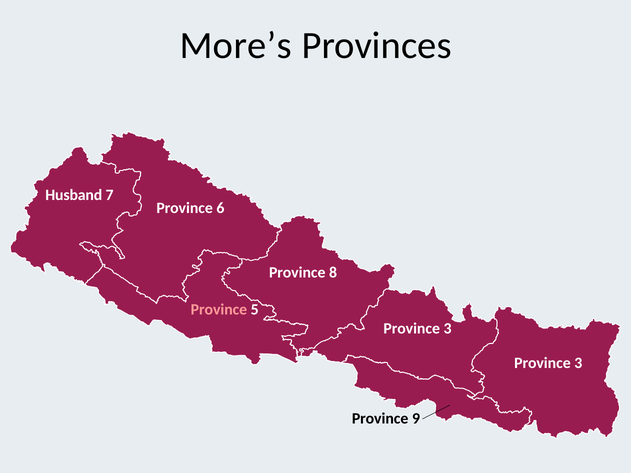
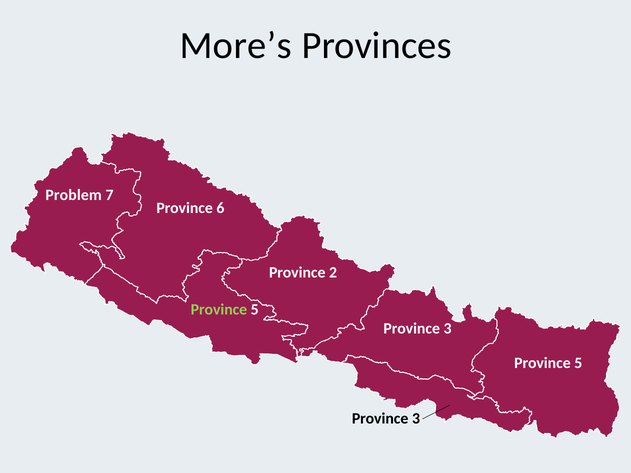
Husband: Husband -> Problem
8: 8 -> 2
Province at (219, 310) colour: pink -> light green
3 at (578, 363): 3 -> 5
9 at (416, 419): 9 -> 3
